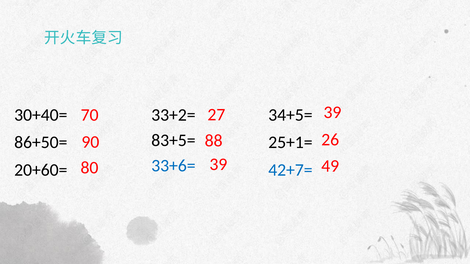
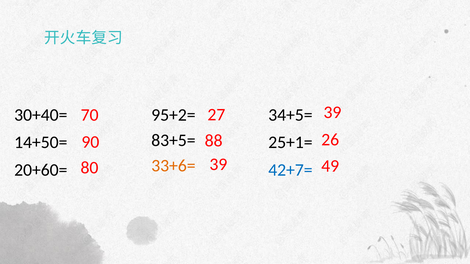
33+2=: 33+2= -> 95+2=
86+50=: 86+50= -> 14+50=
33+6= colour: blue -> orange
